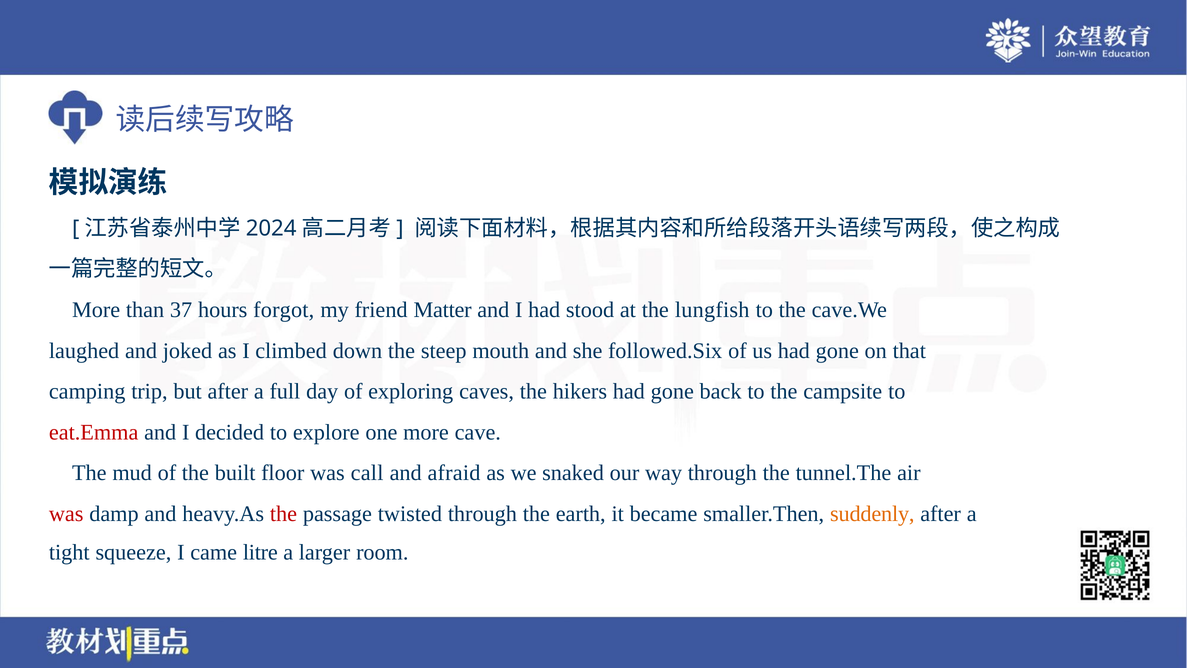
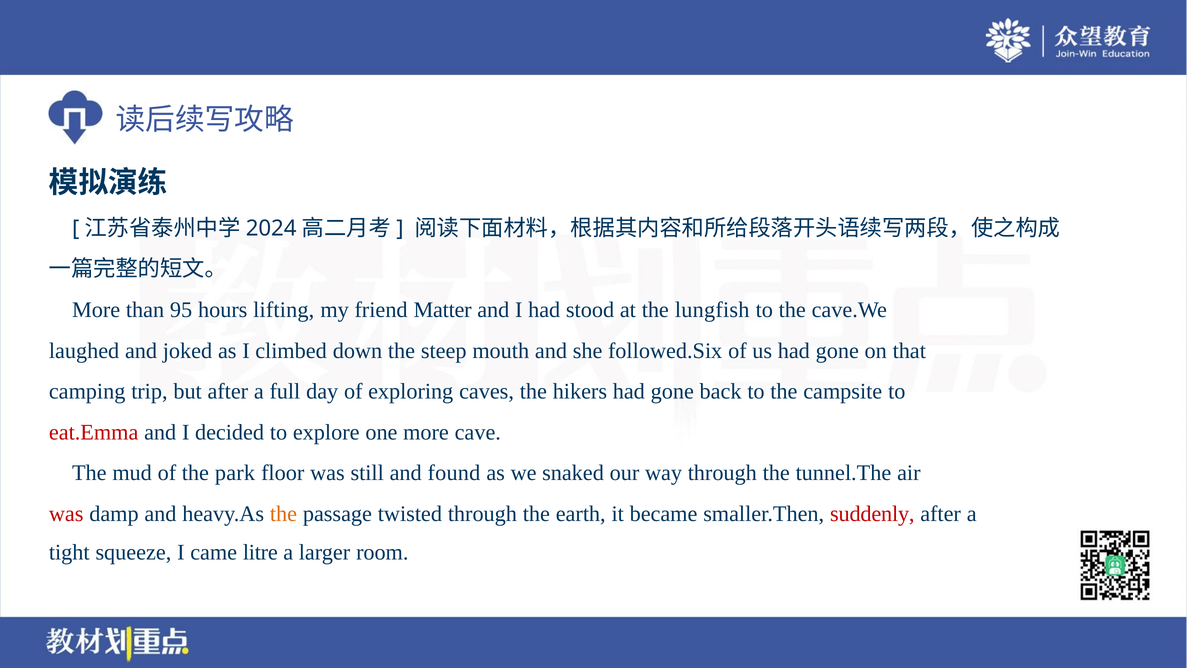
37: 37 -> 95
forgot: forgot -> lifting
built: built -> park
call: call -> still
afraid: afraid -> found
the at (284, 514) colour: red -> orange
suddenly colour: orange -> red
